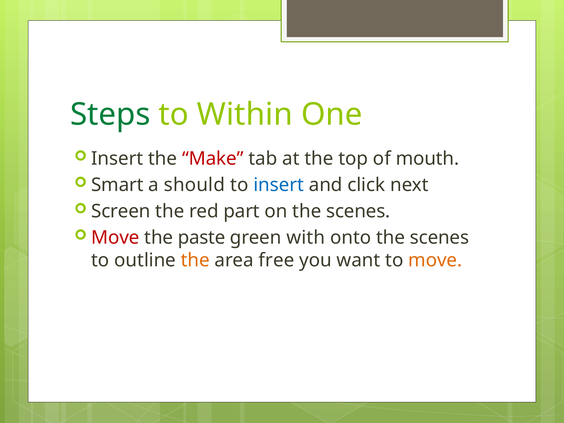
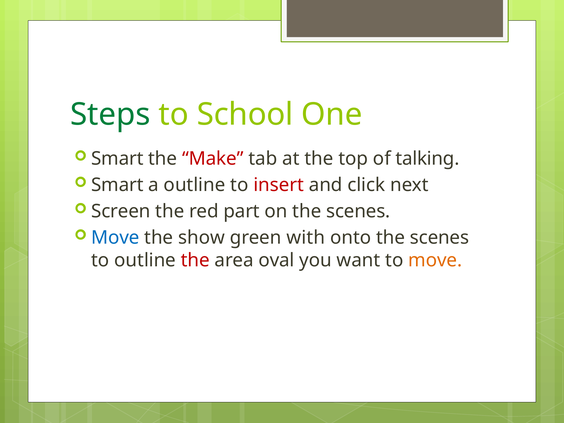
Within: Within -> School
Insert at (117, 159): Insert -> Smart
mouth: mouth -> talking
a should: should -> outline
insert at (279, 185) colour: blue -> red
Move at (115, 238) colour: red -> blue
paste: paste -> show
the at (195, 260) colour: orange -> red
free: free -> oval
